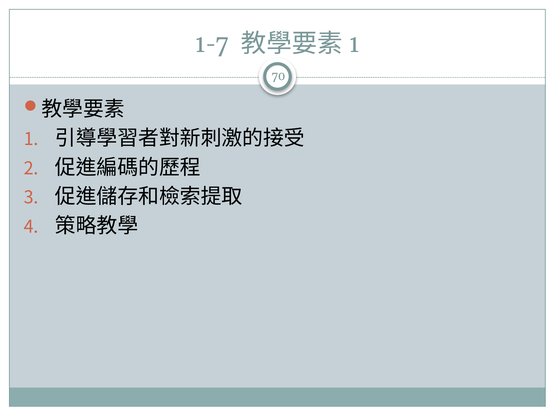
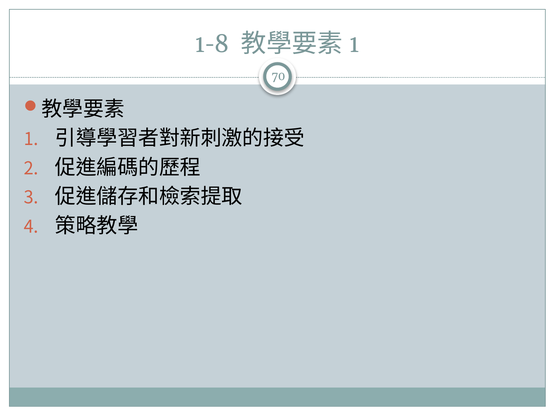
1-7: 1-7 -> 1-8
